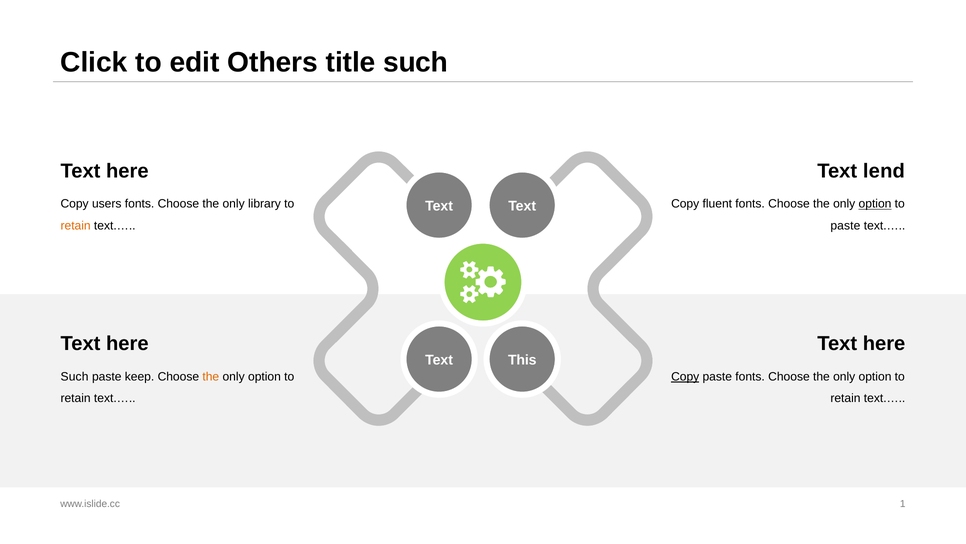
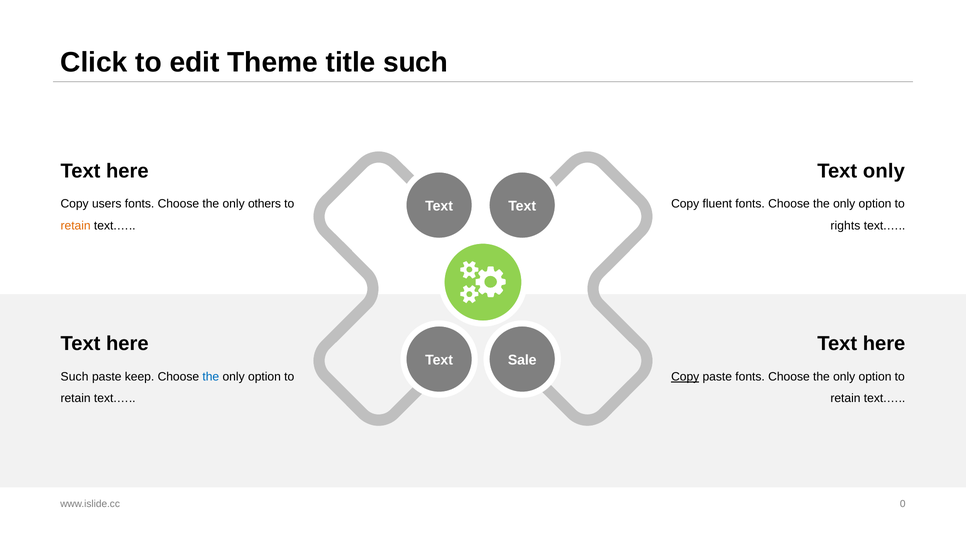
Others: Others -> Theme
Text lend: lend -> only
library: library -> others
option at (875, 204) underline: present -> none
paste at (845, 225): paste -> rights
This: This -> Sale
the at (211, 376) colour: orange -> blue
1: 1 -> 0
